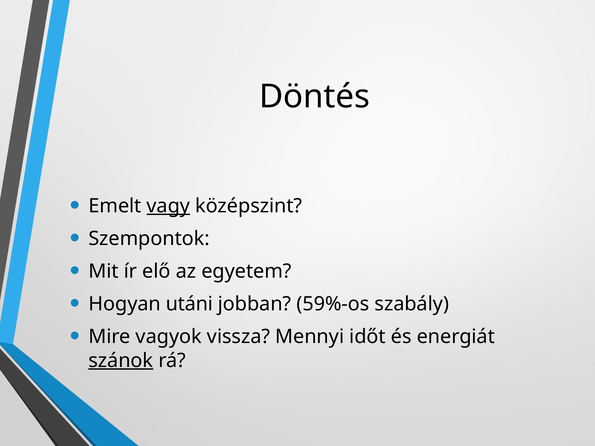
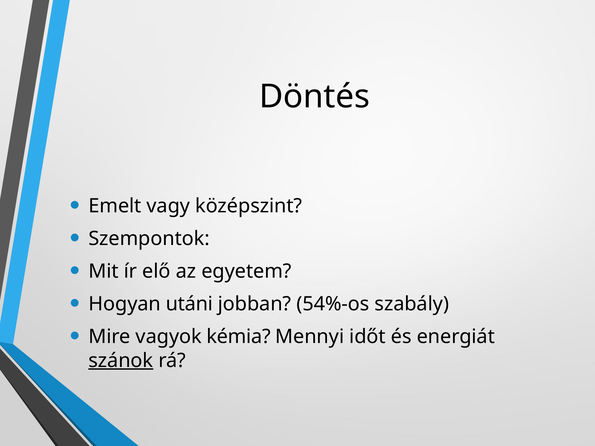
vagy underline: present -> none
59%-os: 59%-os -> 54%-os
vissza: vissza -> kémia
